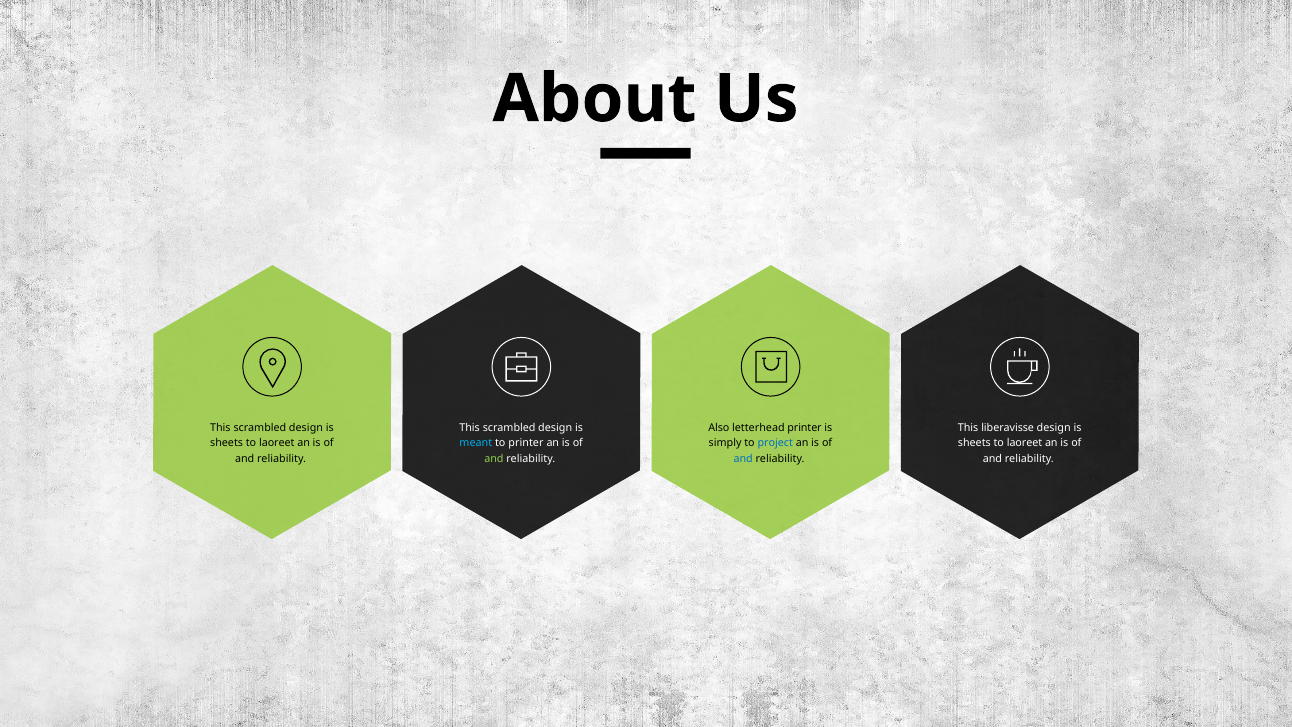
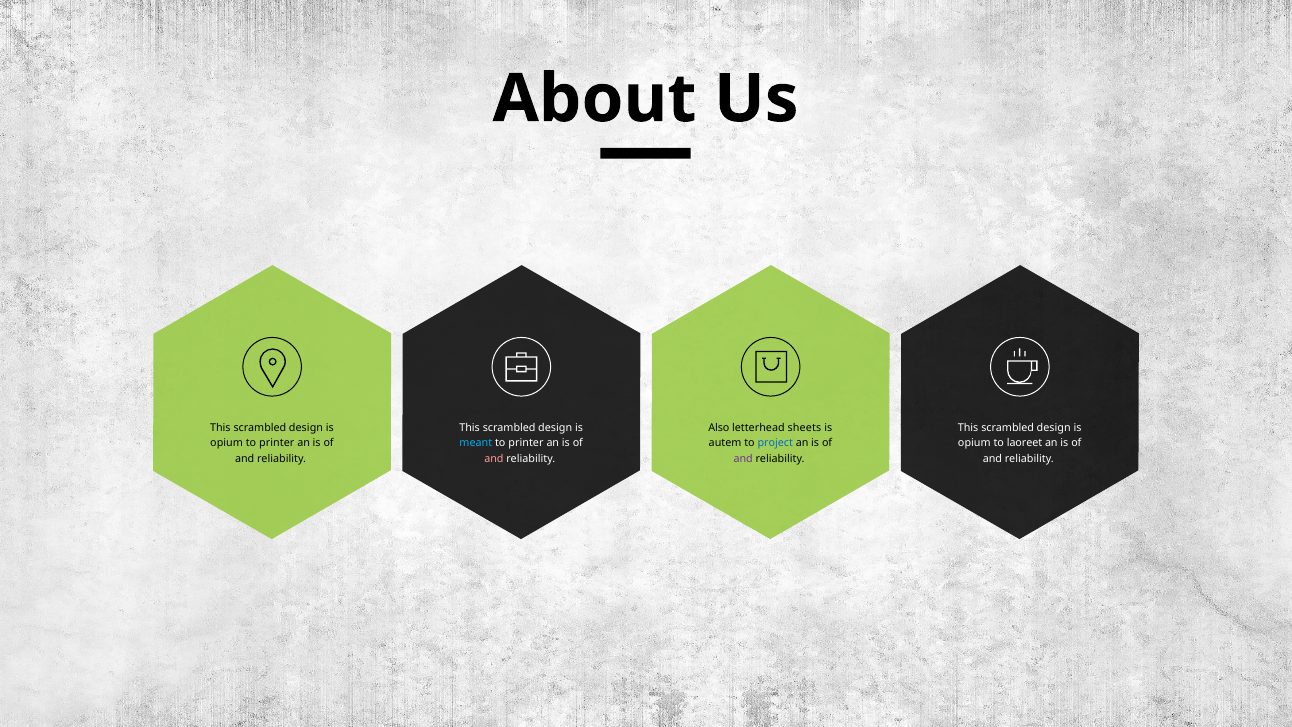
letterhead printer: printer -> sheets
liberavisse at (1008, 428): liberavisse -> scrambled
sheets at (227, 443): sheets -> opium
laoreet at (277, 443): laoreet -> printer
simply: simply -> autem
sheets at (974, 443): sheets -> opium
and at (494, 459) colour: light green -> pink
and at (743, 459) colour: blue -> purple
